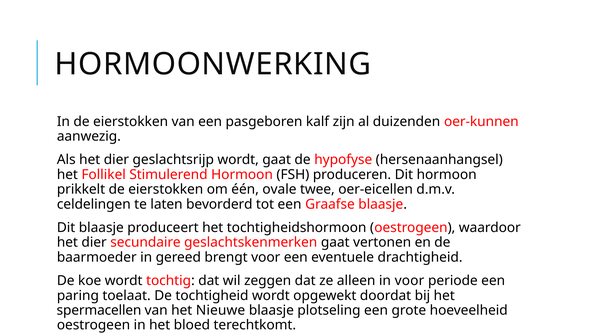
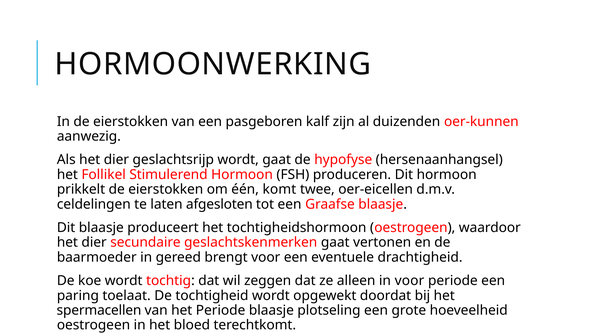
ovale: ovale -> komt
bevorderd: bevorderd -> afgesloten
het Nieuwe: Nieuwe -> Periode
